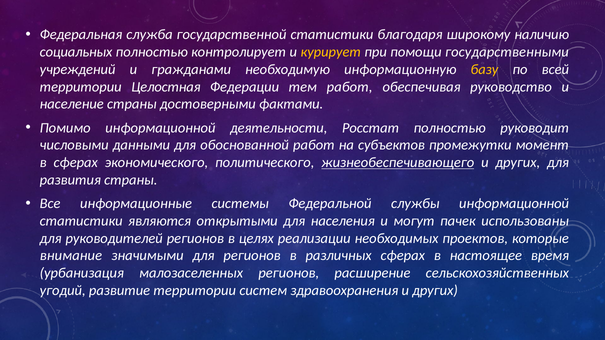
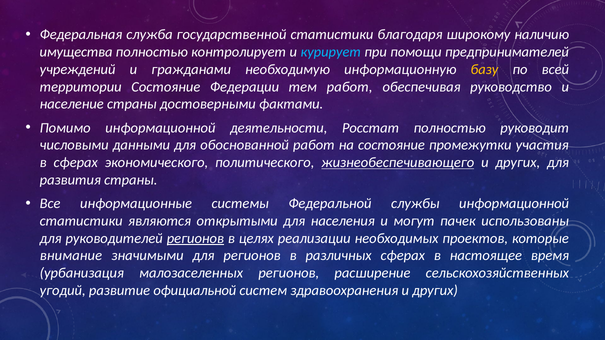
социальных: социальных -> имущества
курирует colour: yellow -> light blue
государственными: государственными -> предпринимателей
территории Целостная: Целостная -> Состояние
на субъектов: субъектов -> состояние
момент: момент -> участия
регионов at (195, 238) underline: none -> present
развитие территории: территории -> официальной
